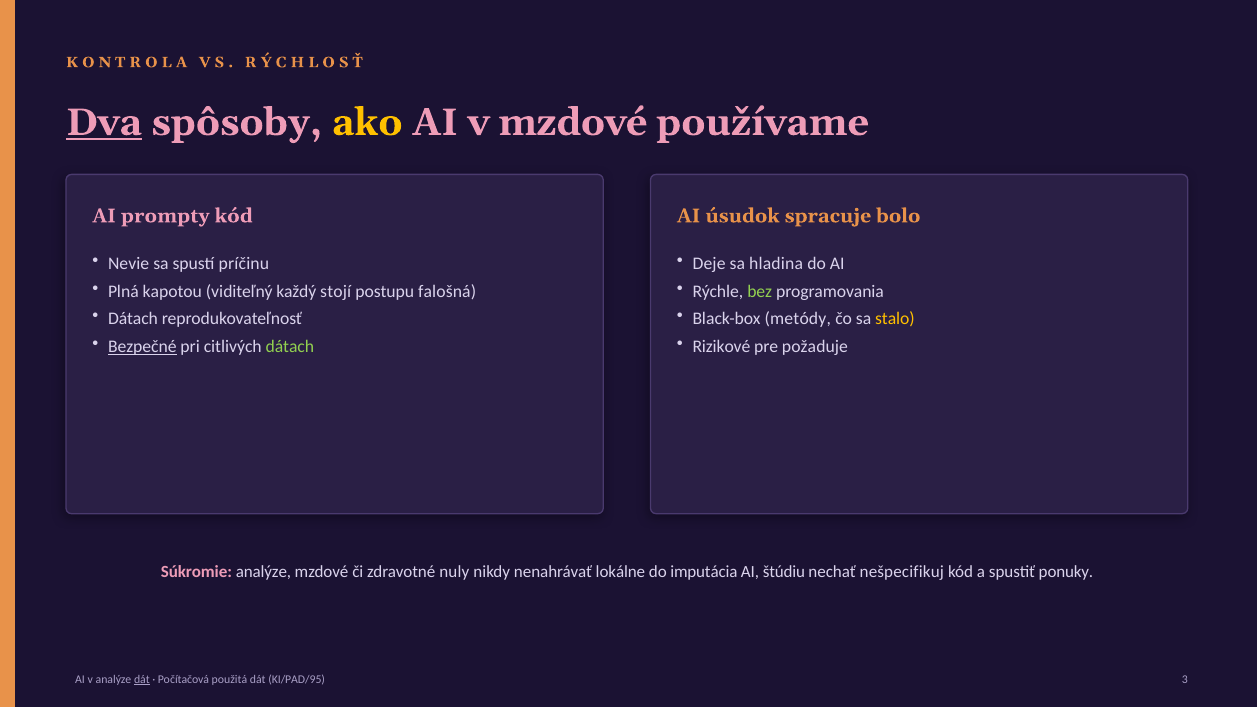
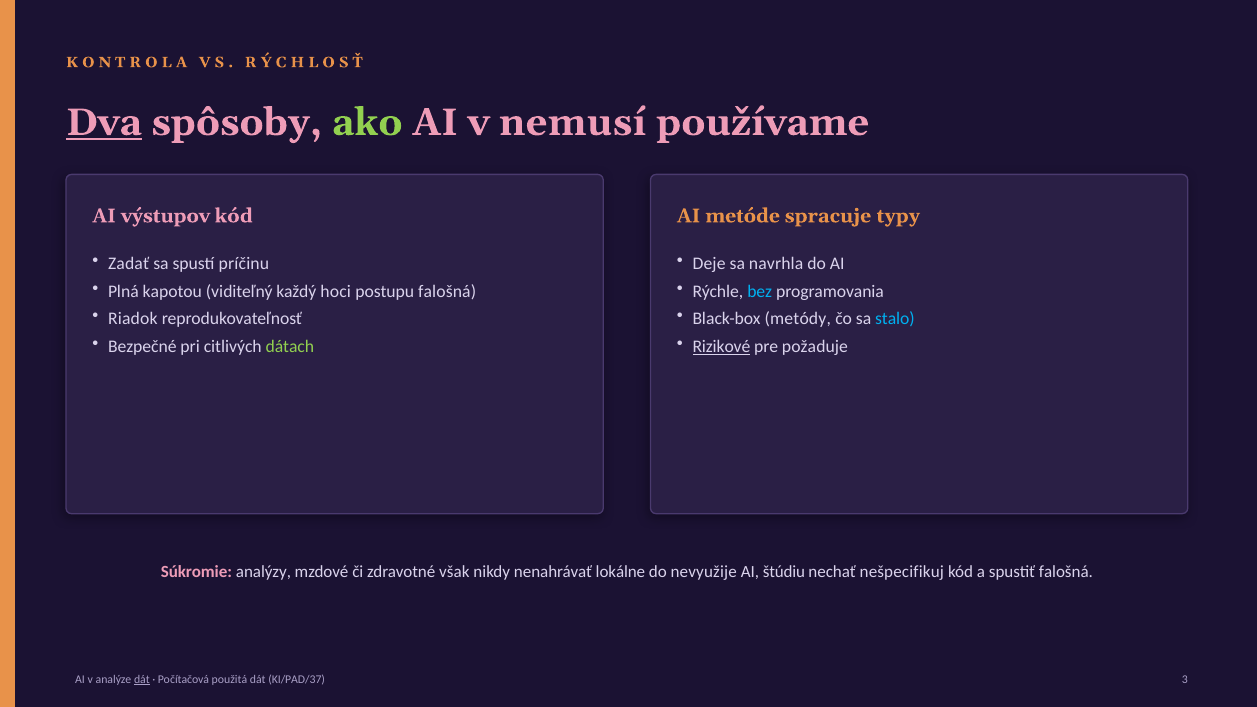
ako colour: yellow -> light green
v mzdové: mzdové -> nemusí
prompty: prompty -> výstupov
úsudok: úsudok -> metóde
bolo: bolo -> typy
Nevie: Nevie -> Zadať
hladina: hladina -> navrhla
stojí: stojí -> hoci
bez colour: light green -> light blue
Dátach at (133, 319): Dátach -> Riadok
stalo colour: yellow -> light blue
Bezpečné underline: present -> none
Rizikové underline: none -> present
Súkromie analýze: analýze -> analýzy
nuly: nuly -> však
imputácia: imputácia -> nevyužije
spustiť ponuky: ponuky -> falošná
KI/PAD/95: KI/PAD/95 -> KI/PAD/37
